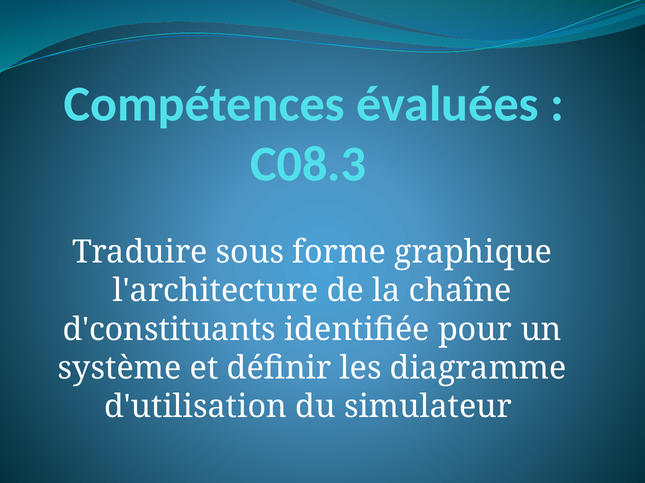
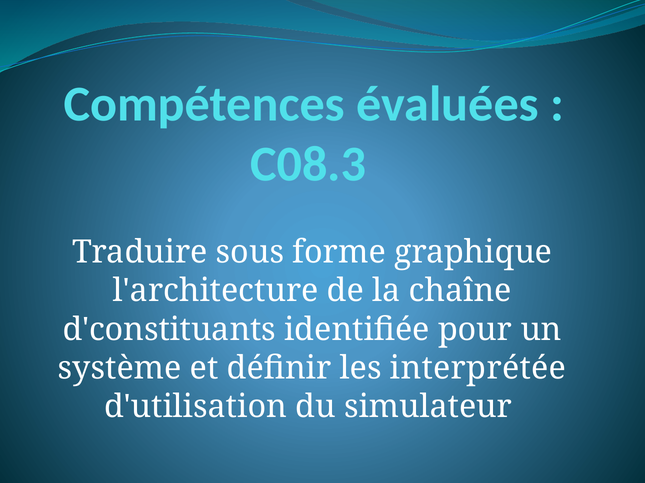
diagramme: diagramme -> interprétée
